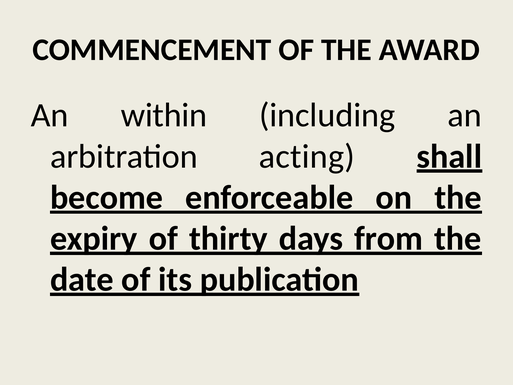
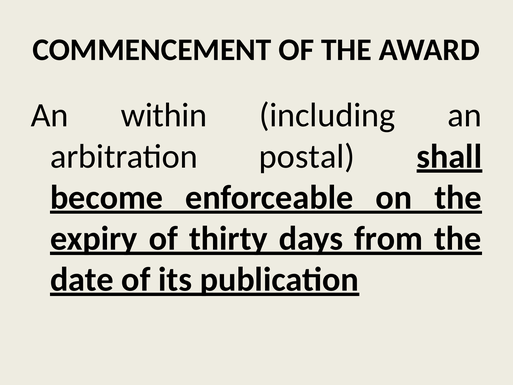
acting: acting -> postal
